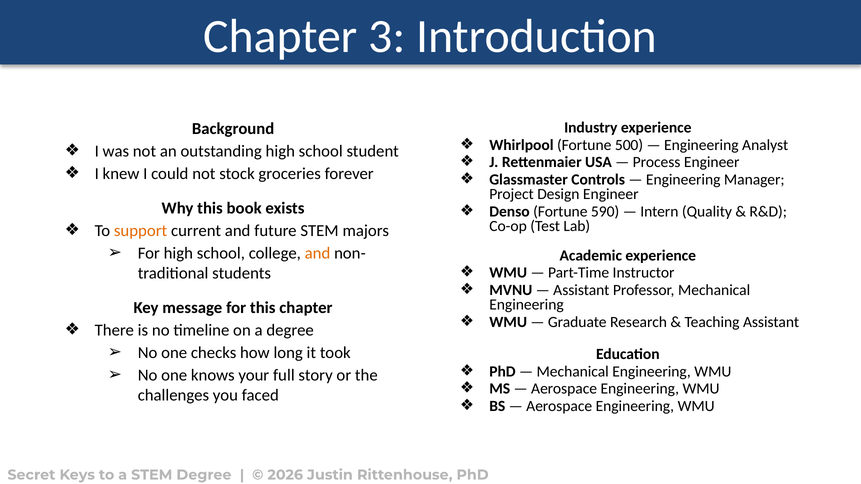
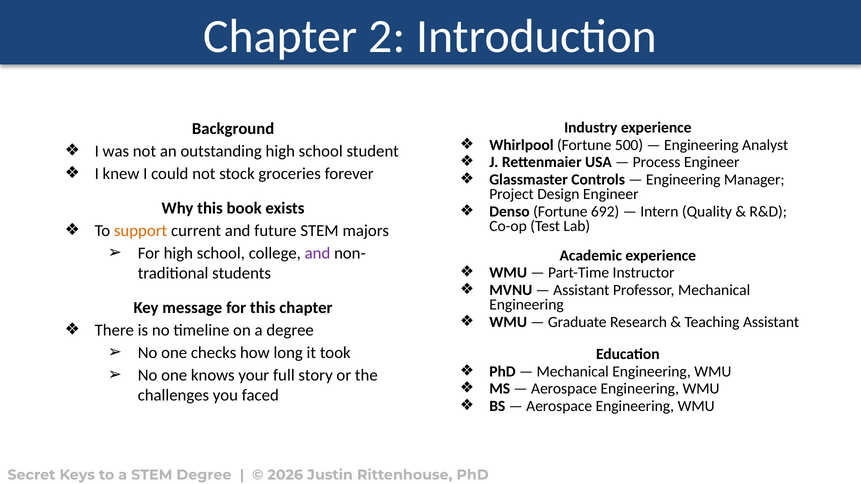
3: 3 -> 2
590: 590 -> 692
and at (318, 253) colour: orange -> purple
